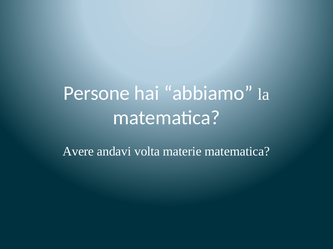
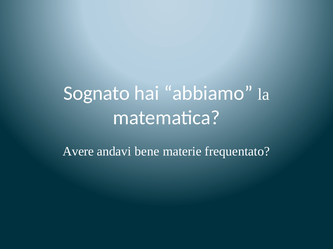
Persone: Persone -> Sognato
volta: volta -> bene
materie matematica: matematica -> frequentato
